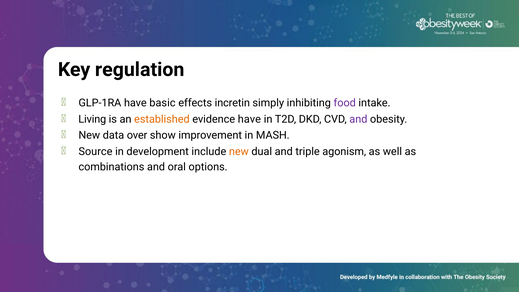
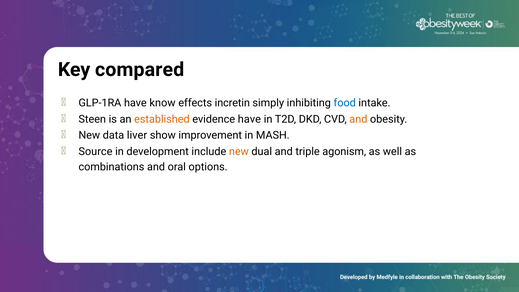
regulation: regulation -> compared
basic: basic -> know
food colour: purple -> blue
Living: Living -> Steen
and at (358, 119) colour: purple -> orange
over: over -> liver
